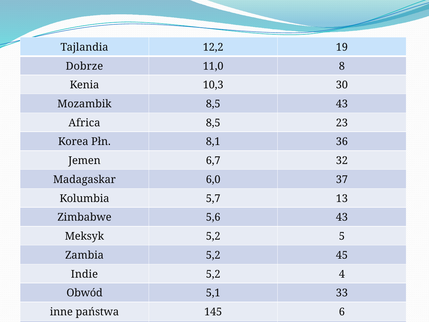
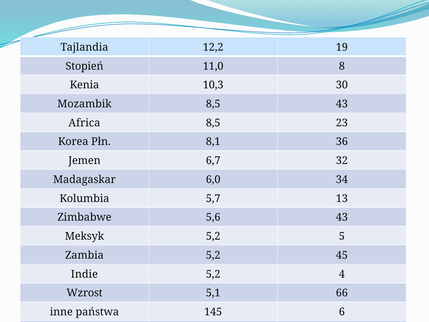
Dobrze: Dobrze -> Stopień
37: 37 -> 34
Obwód: Obwód -> Wzrost
33: 33 -> 66
